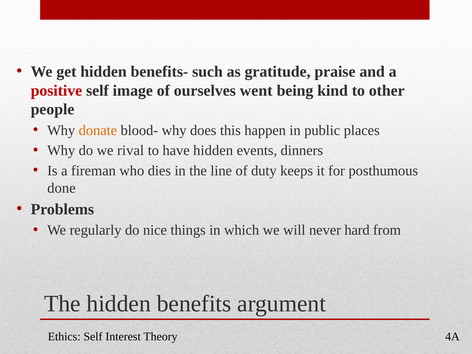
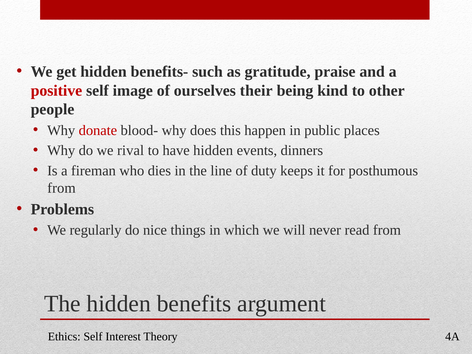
went: went -> their
donate colour: orange -> red
done at (61, 188): done -> from
hard: hard -> read
